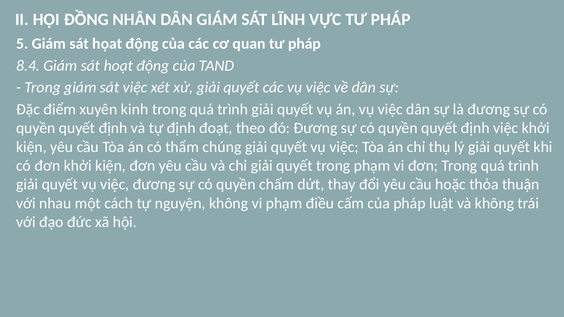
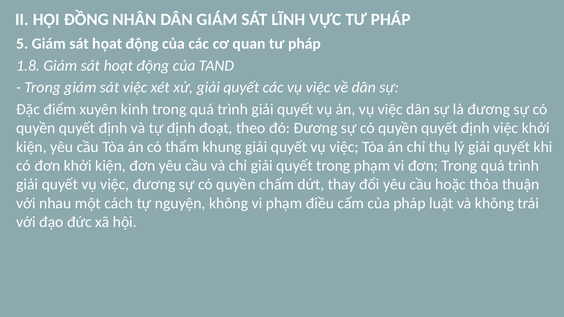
8.4: 8.4 -> 1.8
chúng: chúng -> khung
